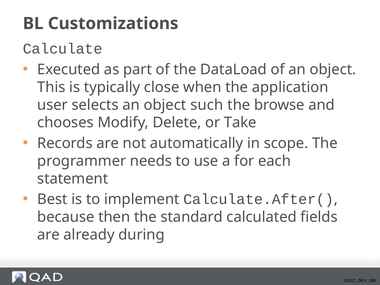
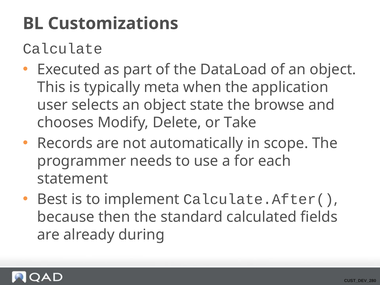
close: close -> meta
such: such -> state
